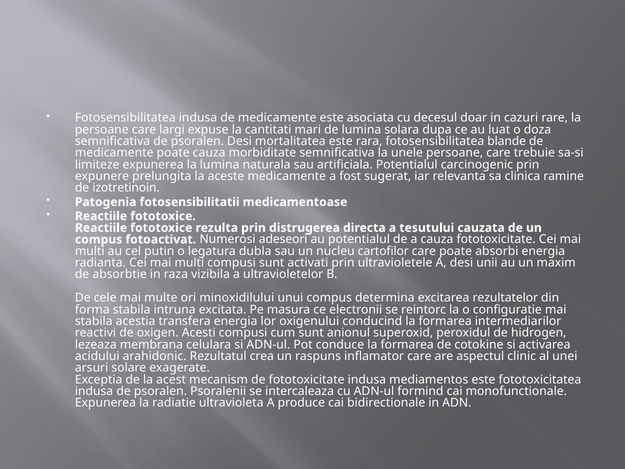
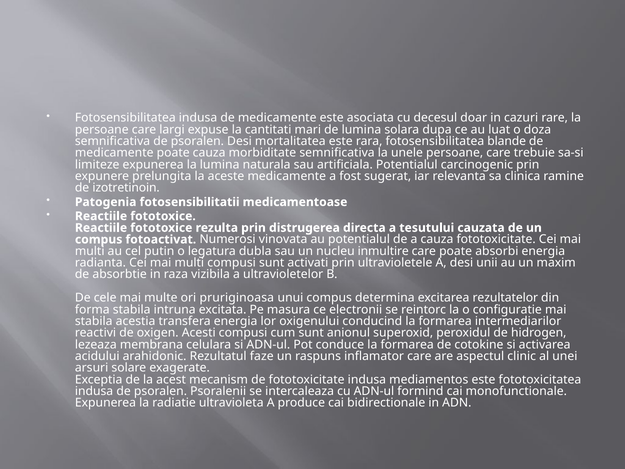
adeseori: adeseori -> vinovata
cartofilor: cartofilor -> inmultire
minoxidilului: minoxidilului -> pruriginoasa
crea: crea -> faze
